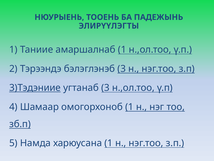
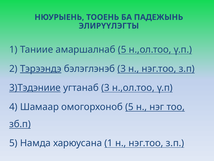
амаршалнаб 1: 1 -> 5
Тэрээндэ underline: none -> present
омогорхоноб 1: 1 -> 5
